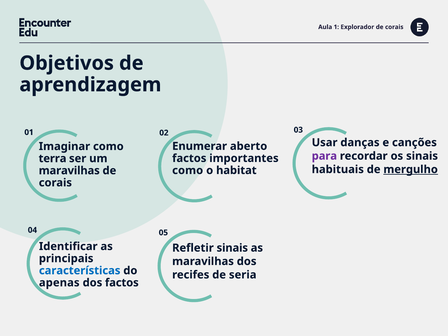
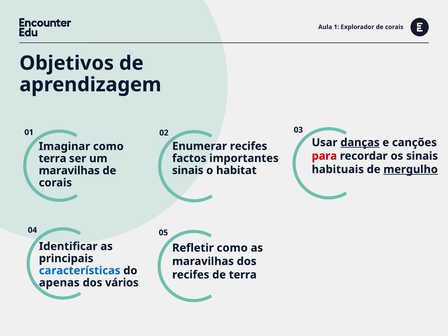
danças underline: none -> present
Enumerar aberto: aberto -> recifes
para colour: purple -> red
como at (188, 170): como -> sinais
Refletir sinais: sinais -> como
de seria: seria -> terra
dos factos: factos -> vários
